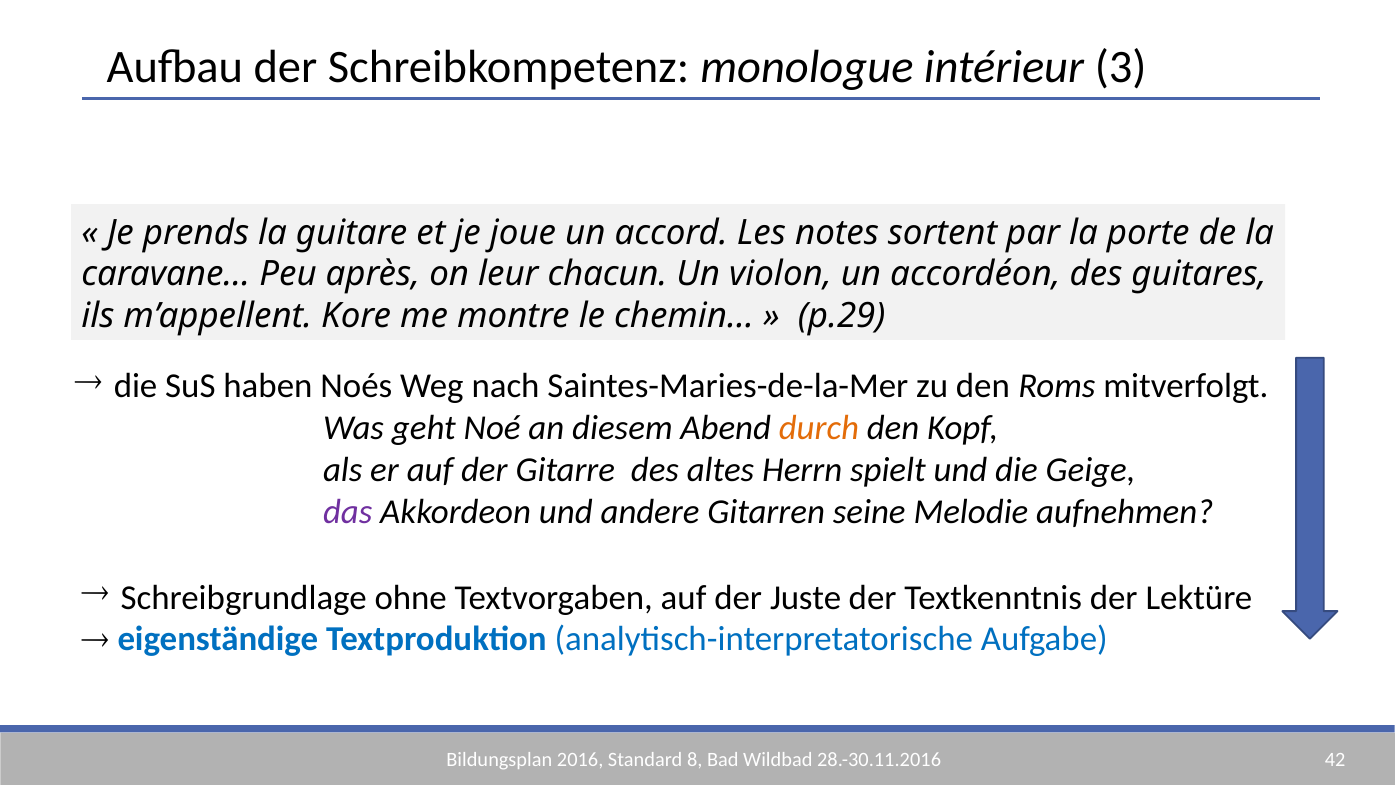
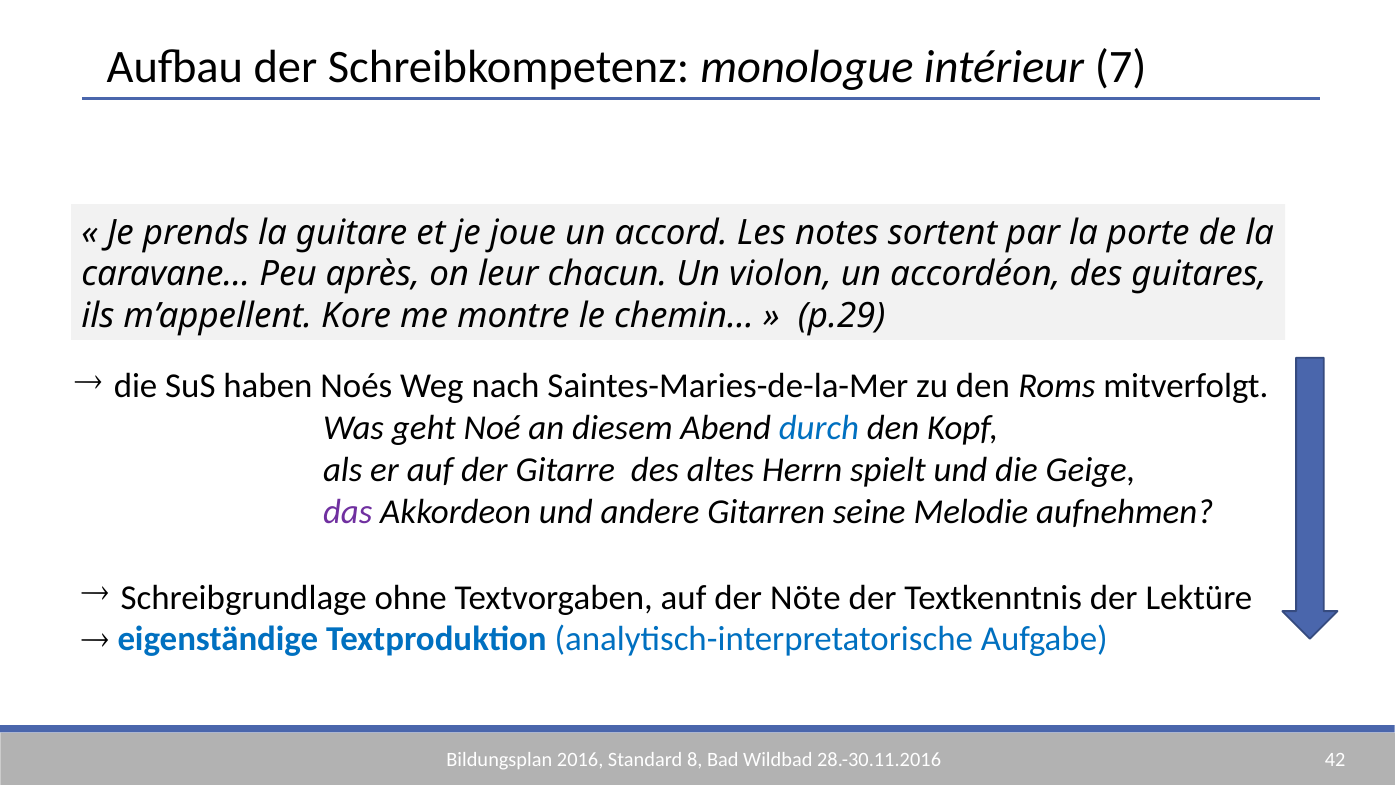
3: 3 -> 7
durch colour: orange -> blue
Juste: Juste -> Nöte
